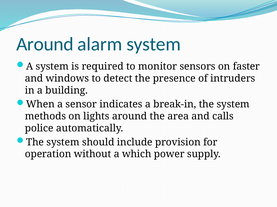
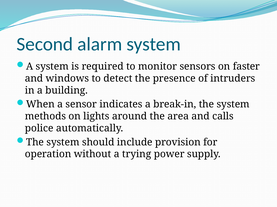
Around at (45, 44): Around -> Second
which: which -> trying
